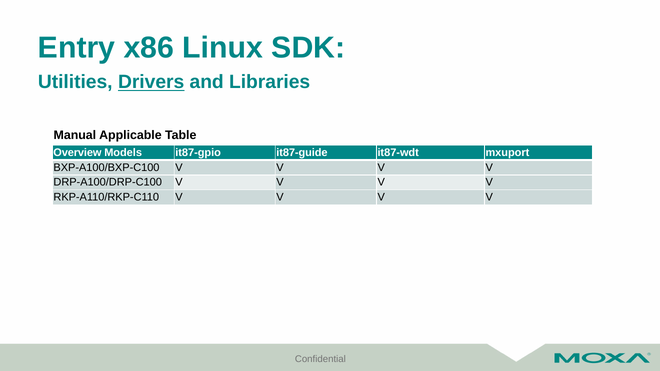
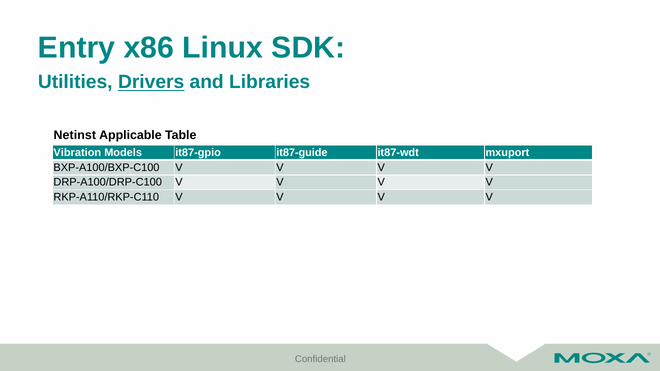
Manual: Manual -> Netinst
Overview: Overview -> Vibration
